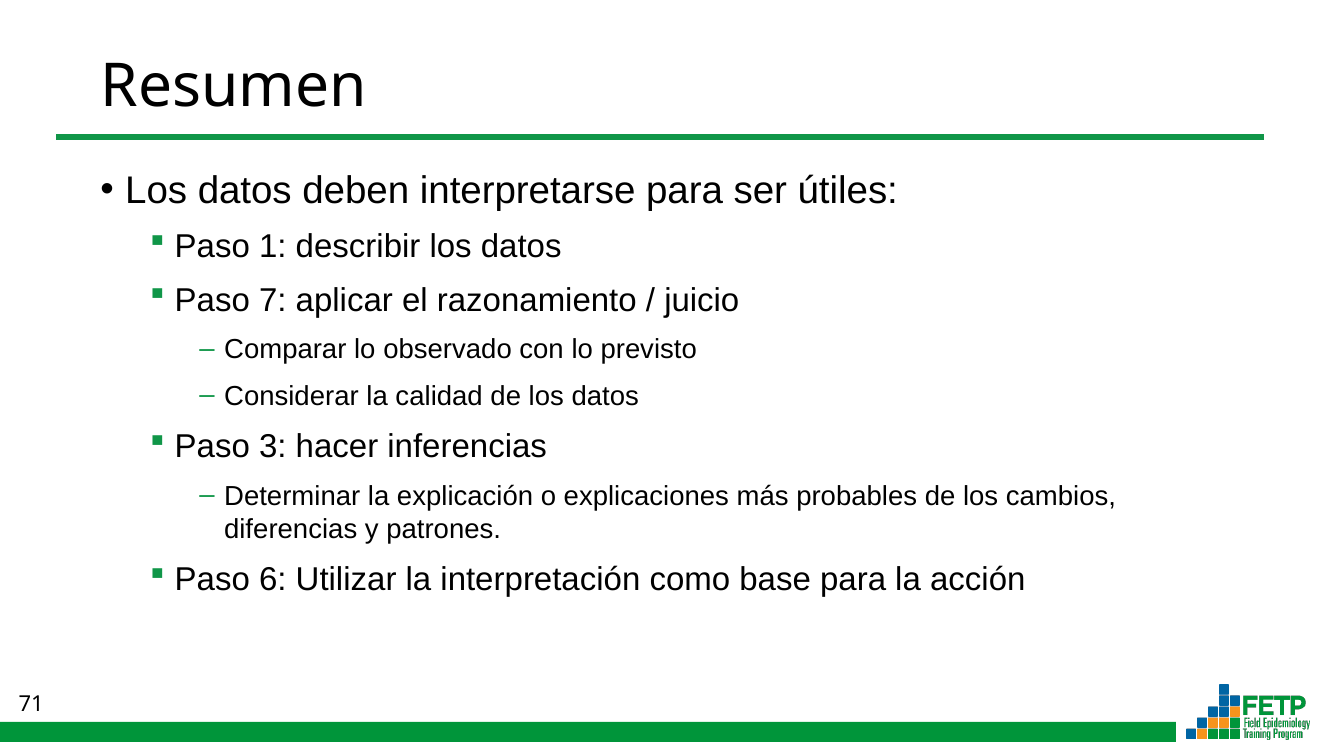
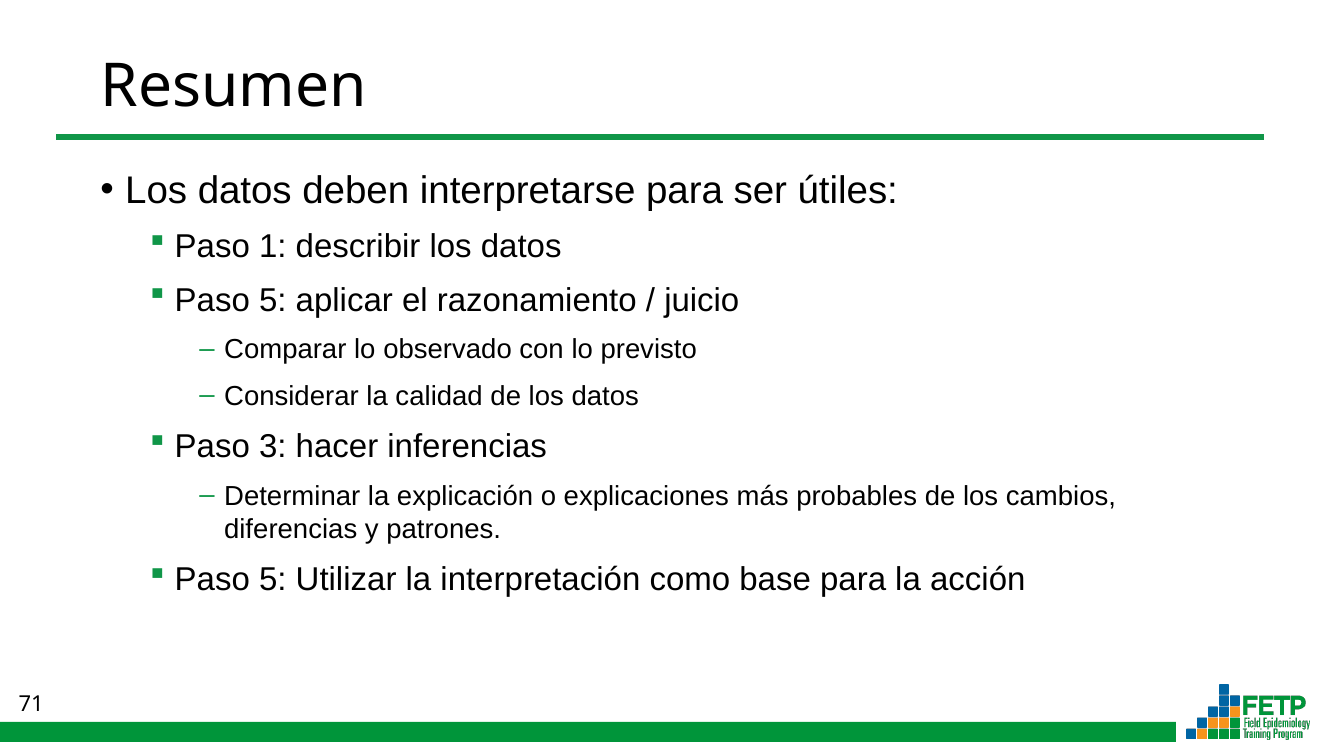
7 at (273, 300): 7 -> 5
6 at (273, 580): 6 -> 5
